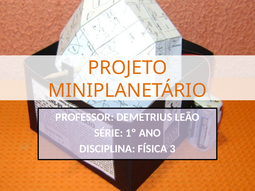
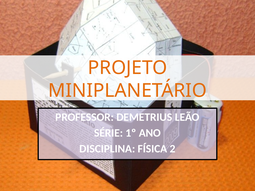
3: 3 -> 2
